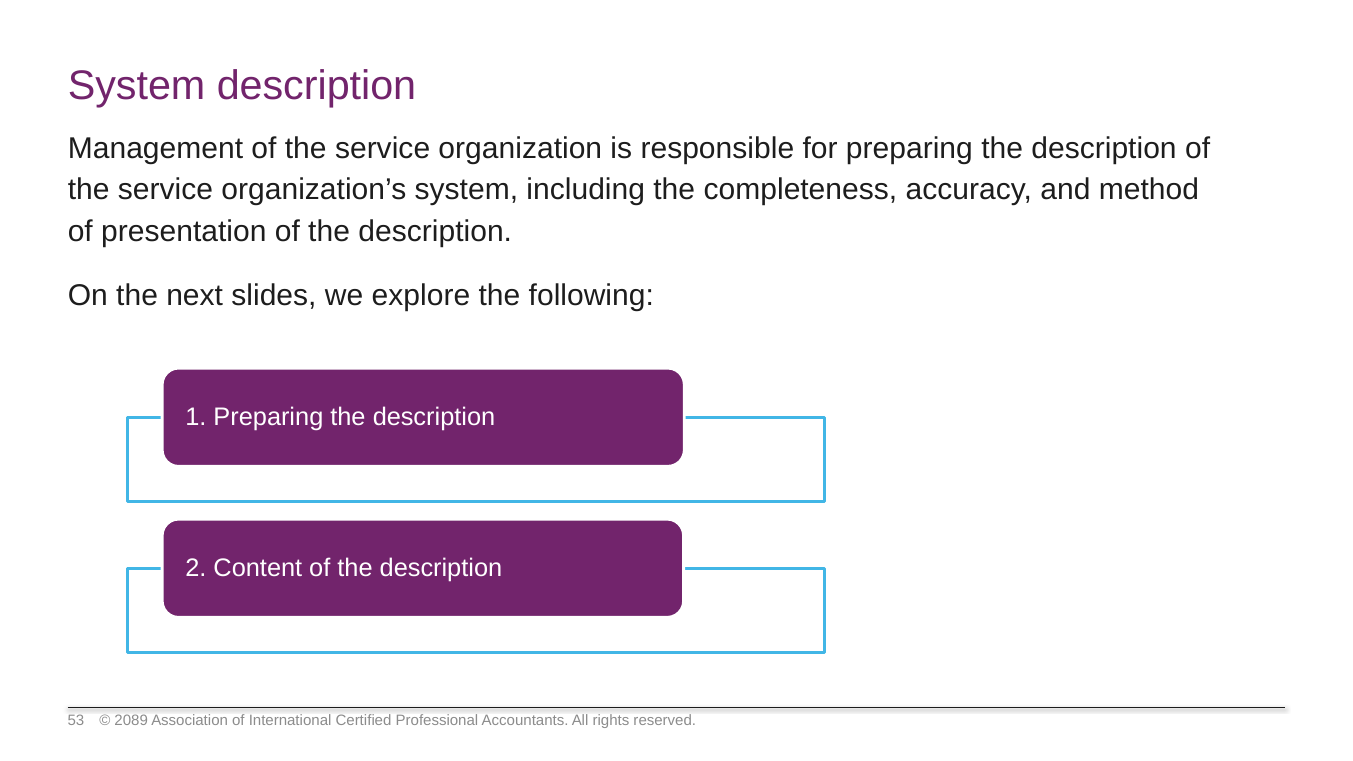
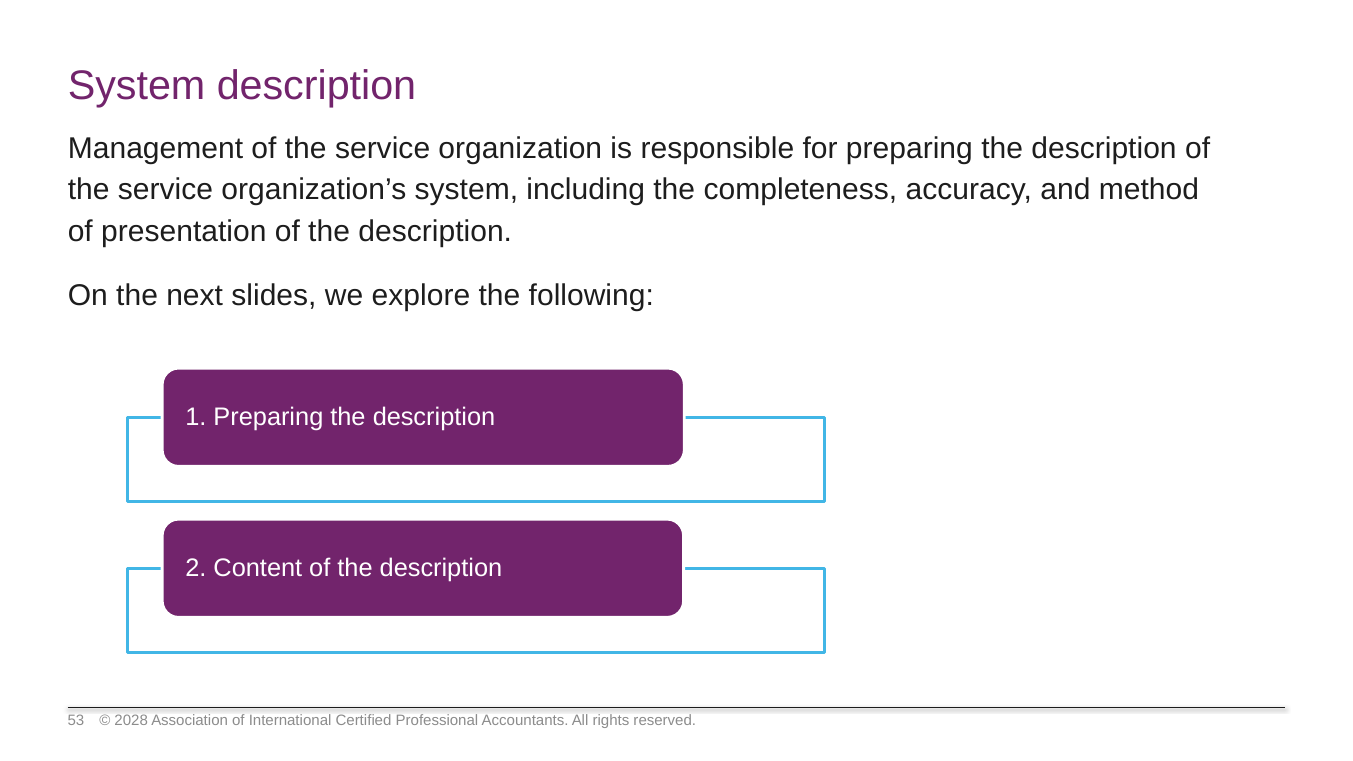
2089: 2089 -> 2028
